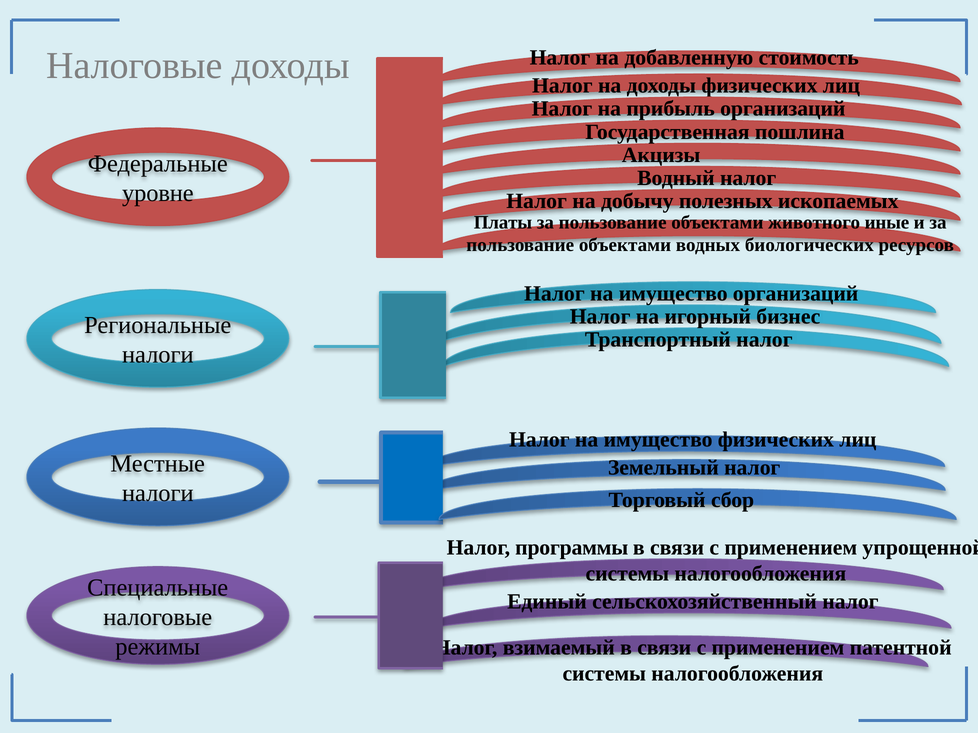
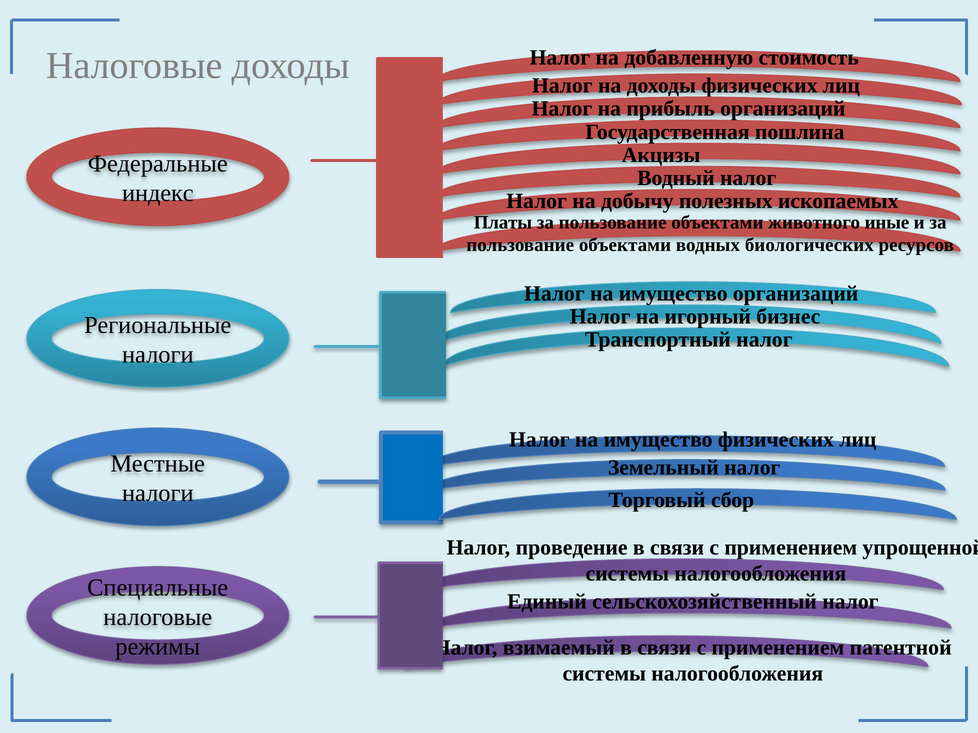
уровне: уровне -> индекс
программы: программы -> проведение
